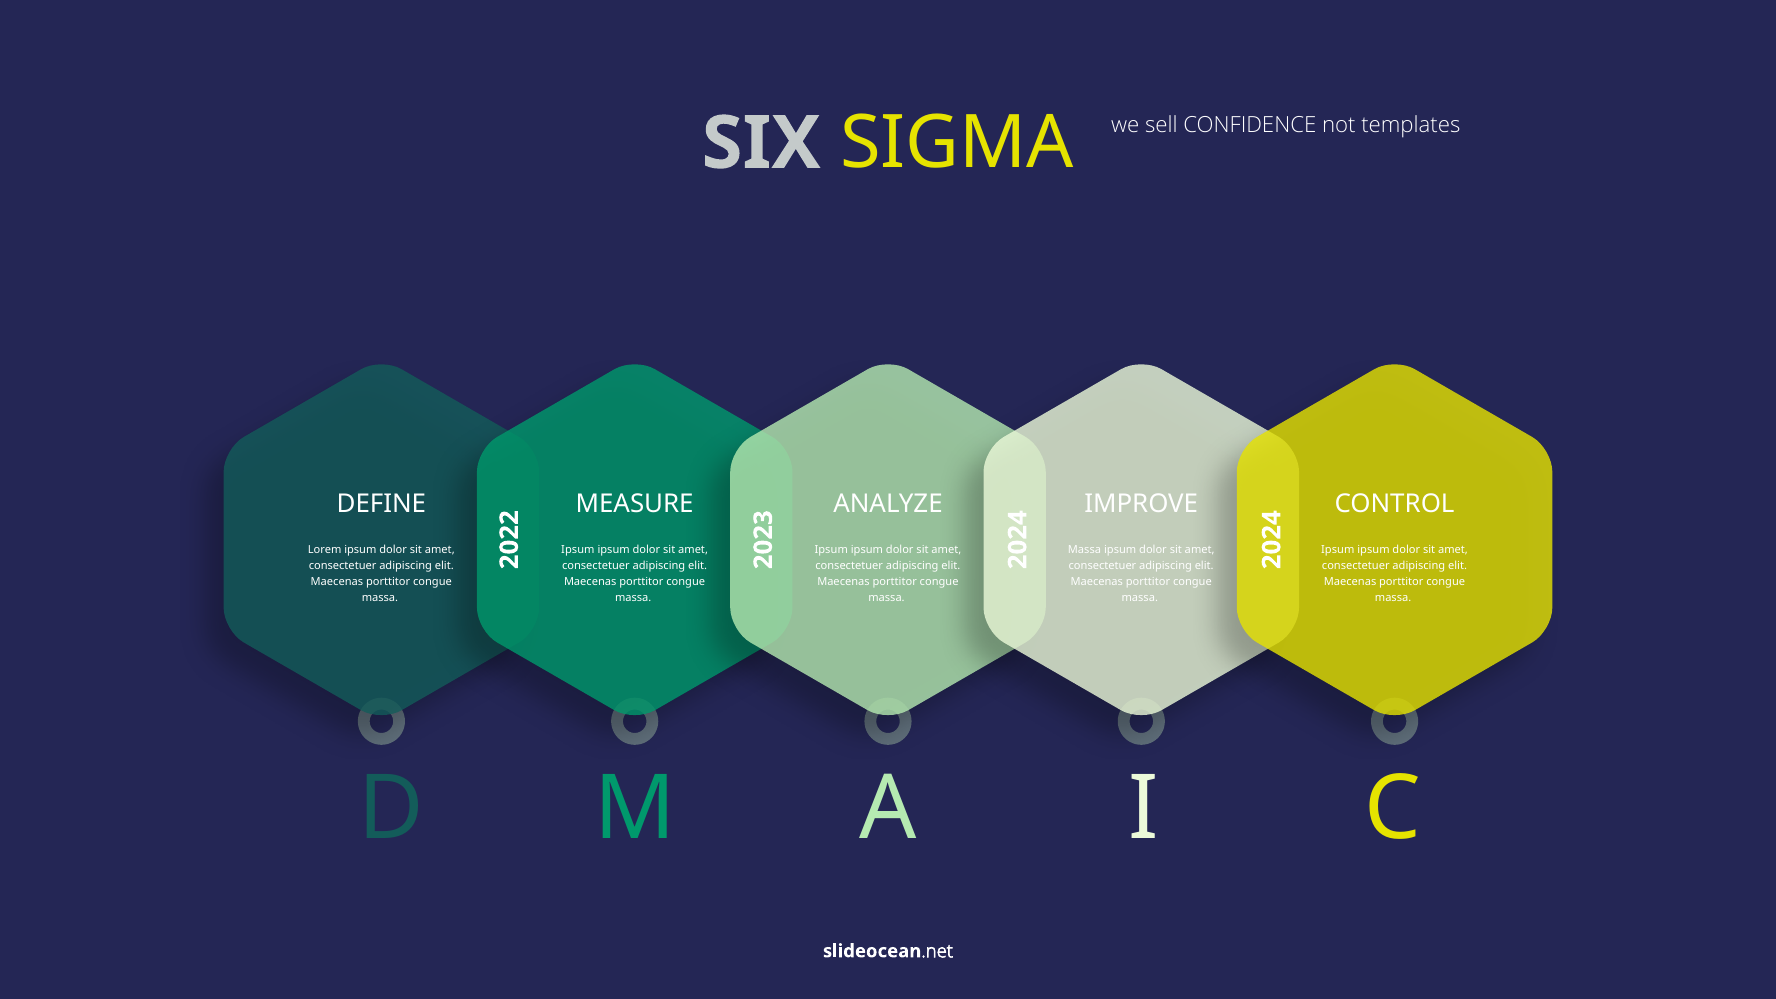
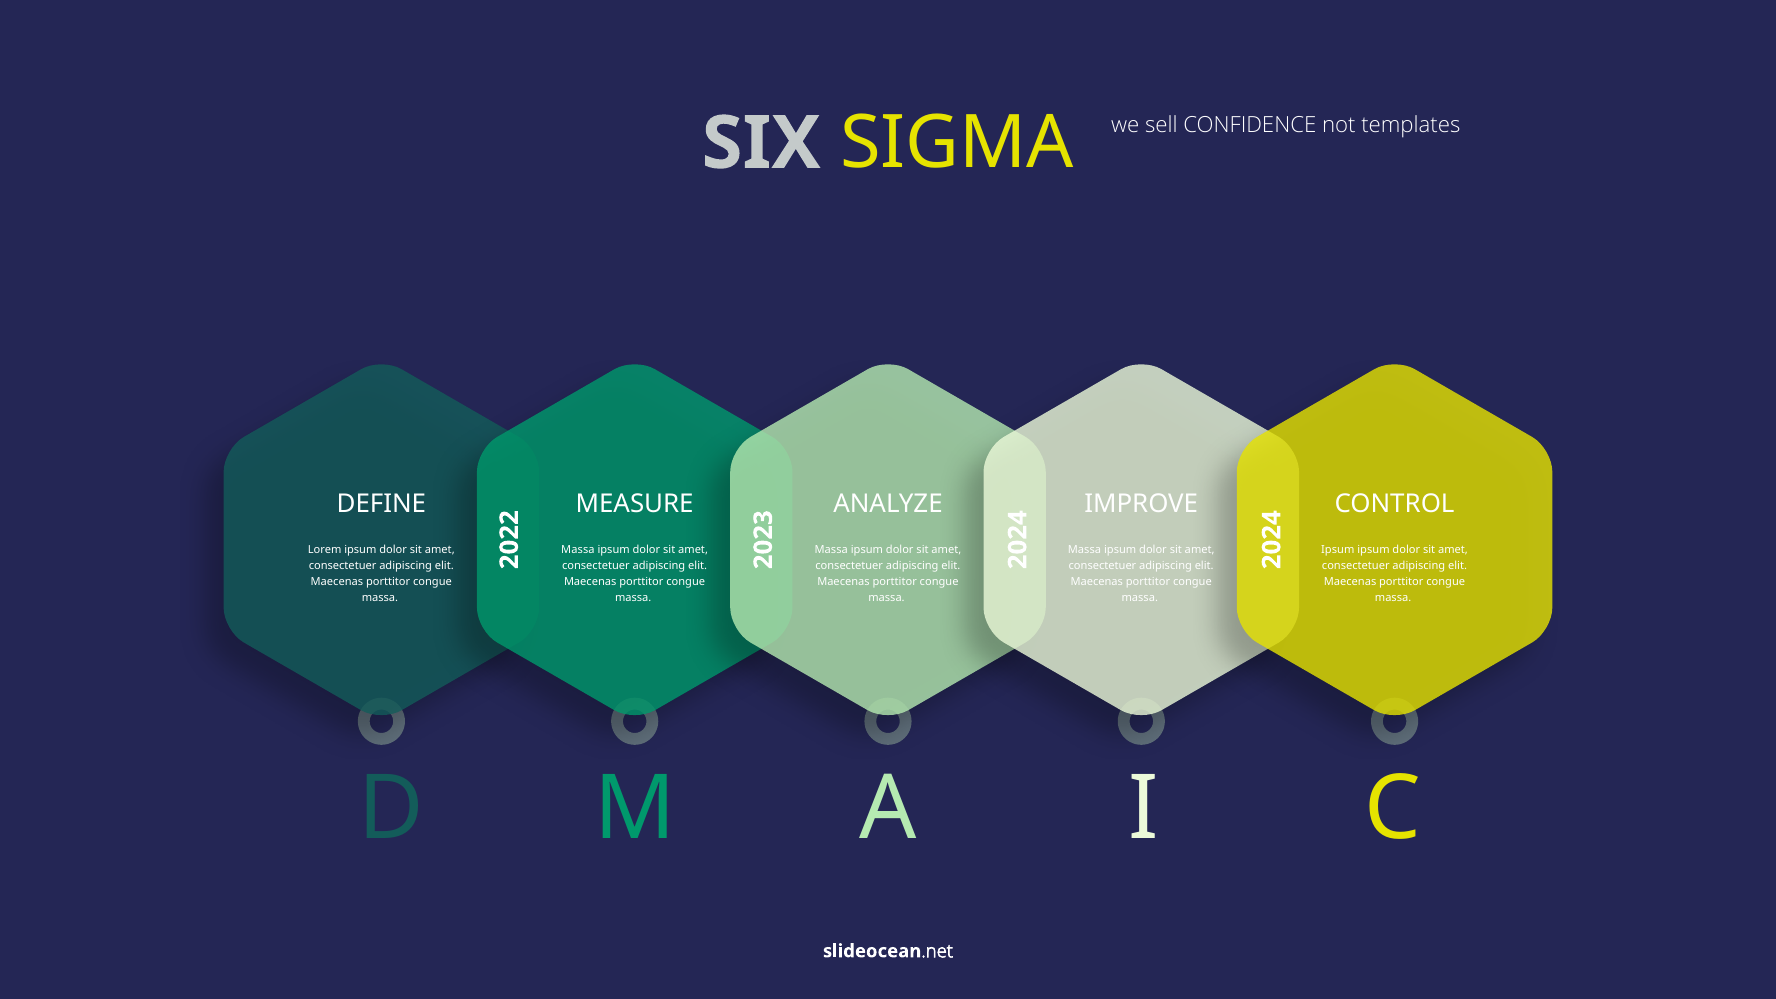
Ipsum at (578, 549): Ipsum -> Massa
Ipsum at (831, 549): Ipsum -> Massa
